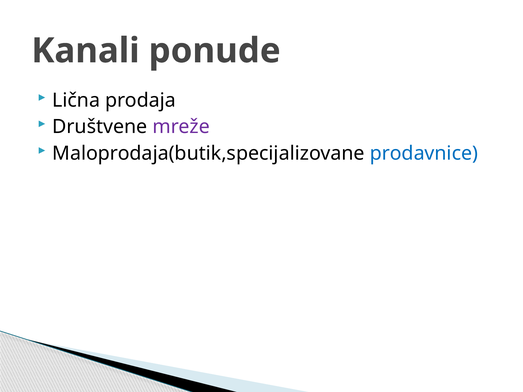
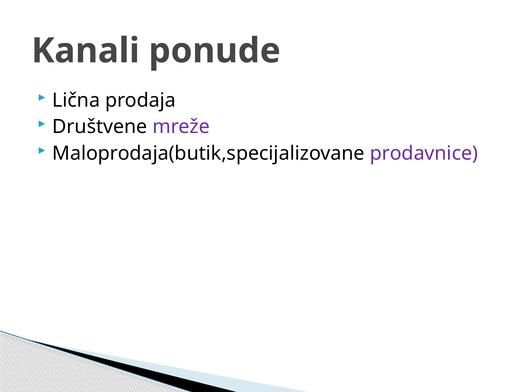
prodavnice colour: blue -> purple
